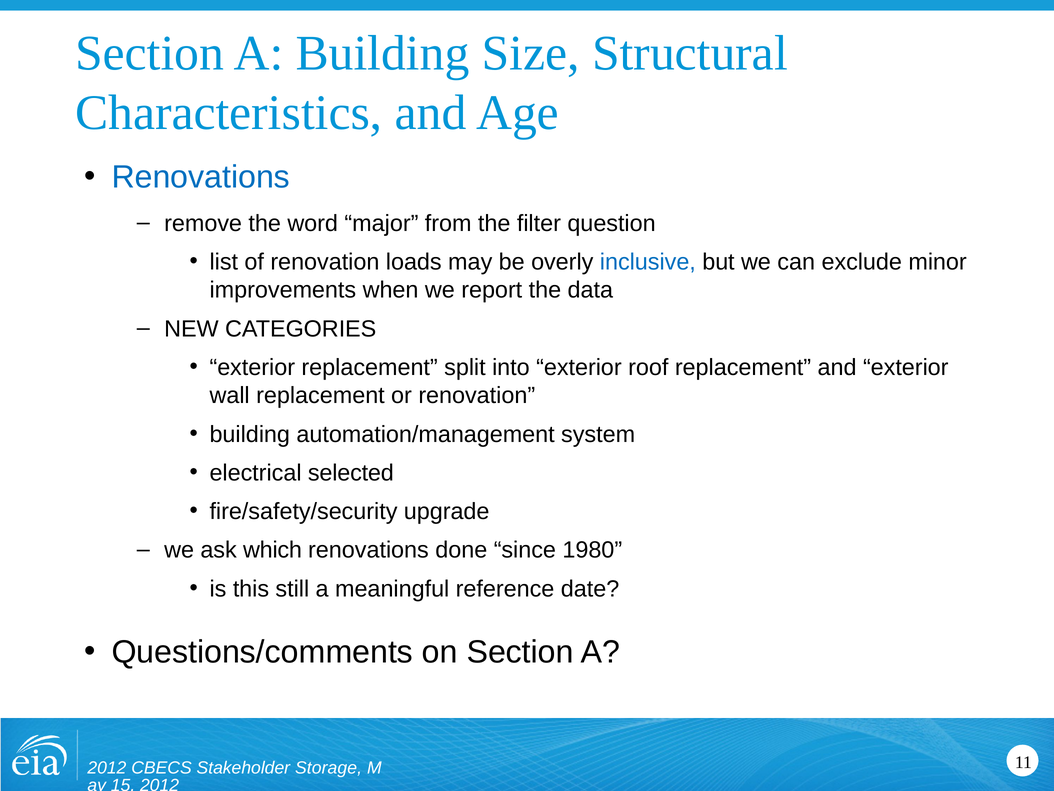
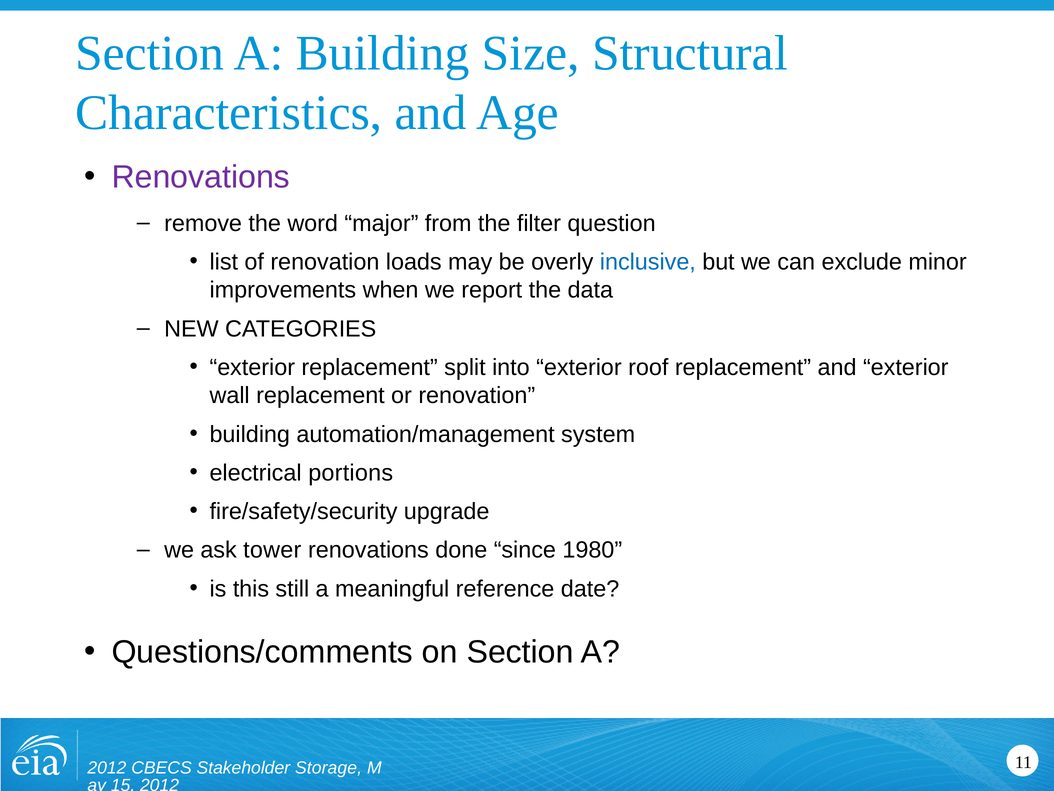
Renovations at (201, 177) colour: blue -> purple
selected: selected -> portions
which: which -> tower
